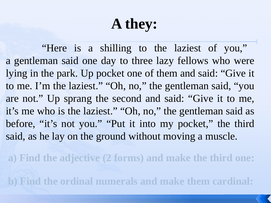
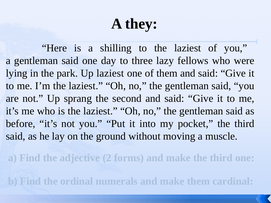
Up pocket: pocket -> laziest
